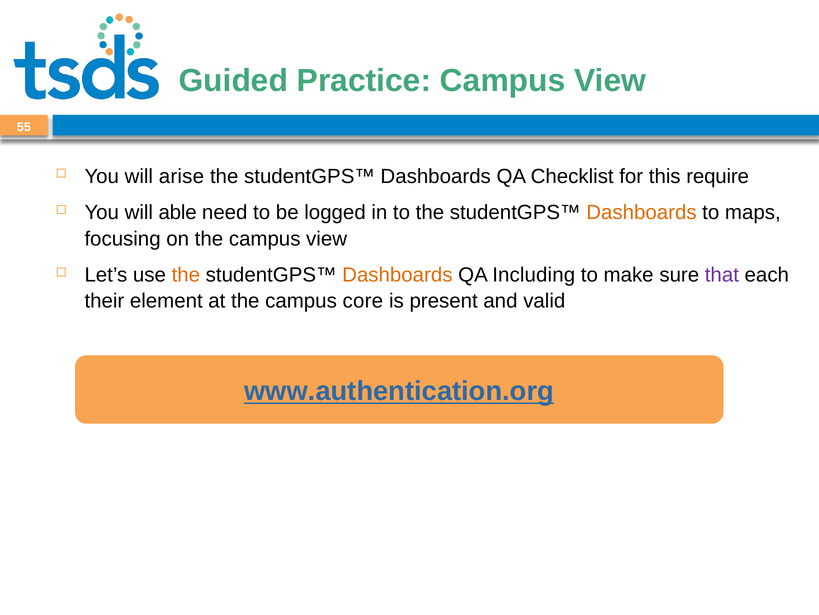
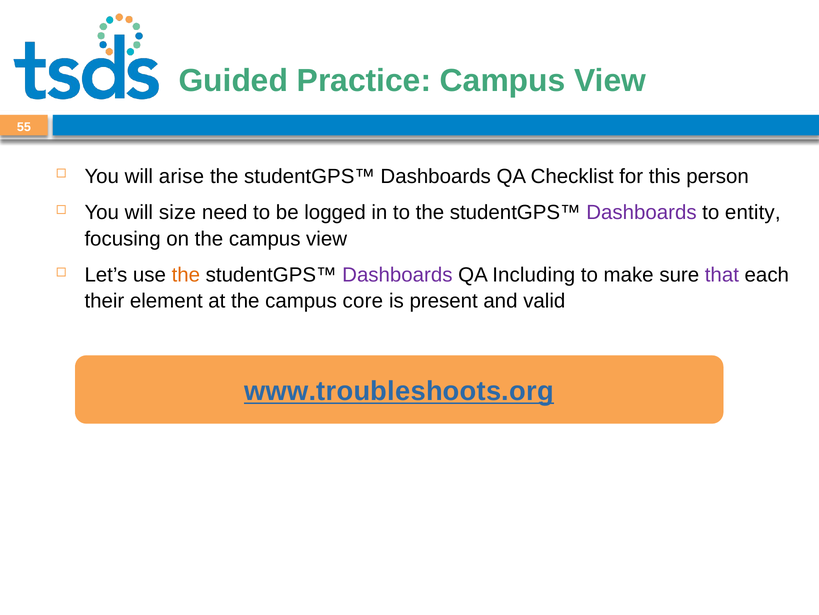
require: require -> person
able: able -> size
Dashboards at (641, 212) colour: orange -> purple
maps: maps -> entity
Dashboards at (397, 275) colour: orange -> purple
www.authentication.org: www.authentication.org -> www.troubleshoots.org
